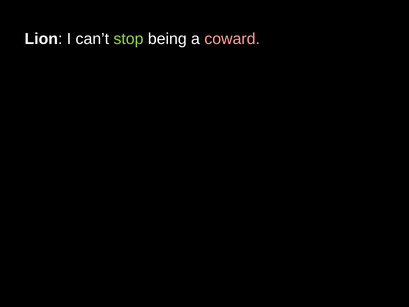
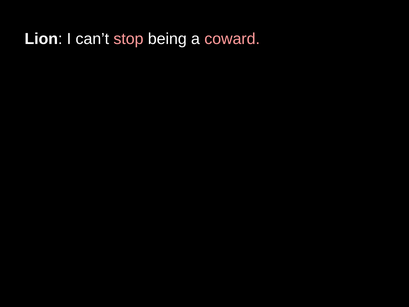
stop colour: light green -> pink
